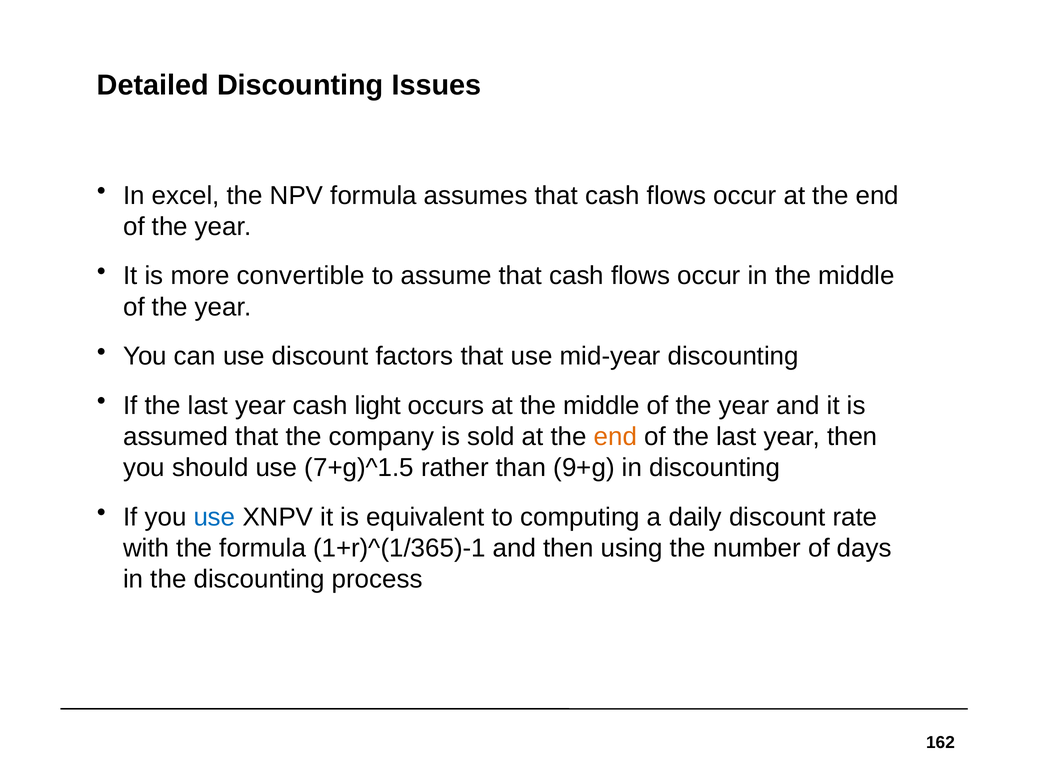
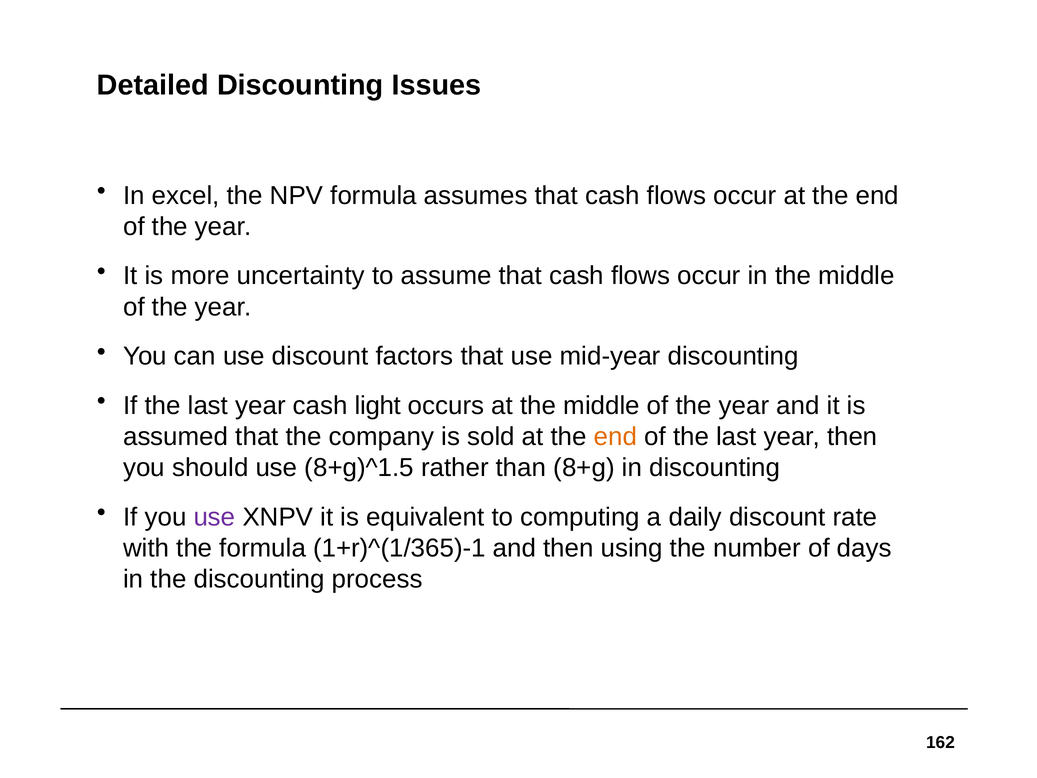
convertible: convertible -> uncertainty
7+g)^1.5: 7+g)^1.5 -> 8+g)^1.5
9+g: 9+g -> 8+g
use at (214, 517) colour: blue -> purple
